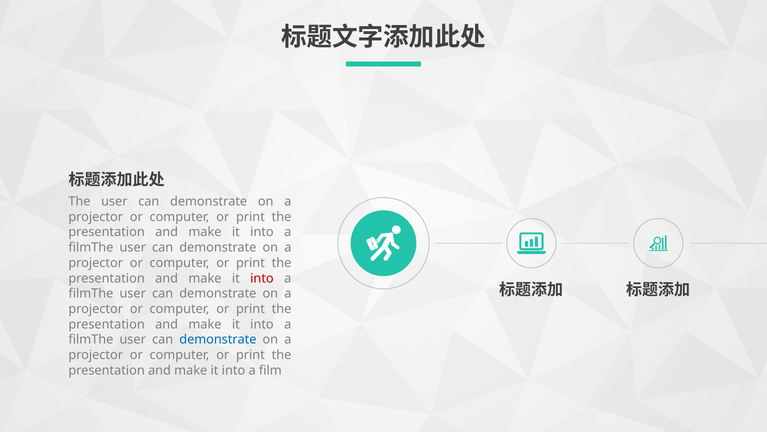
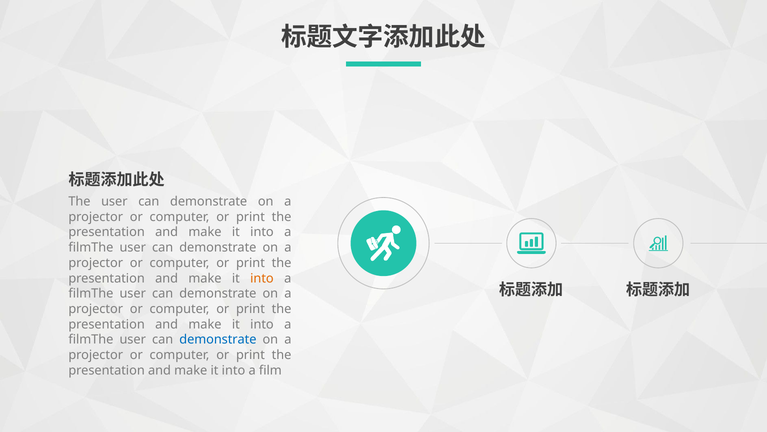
into at (262, 278) colour: red -> orange
